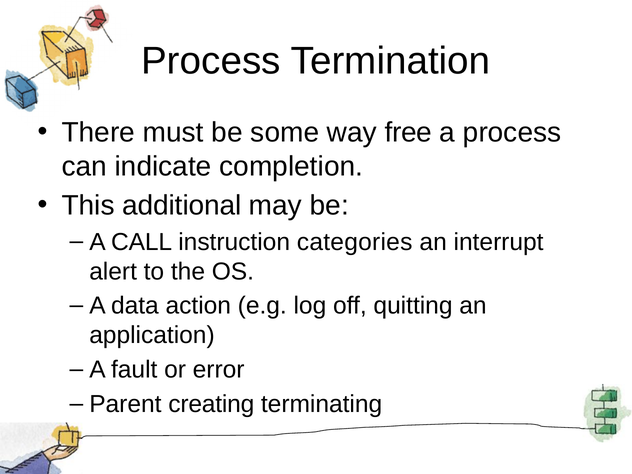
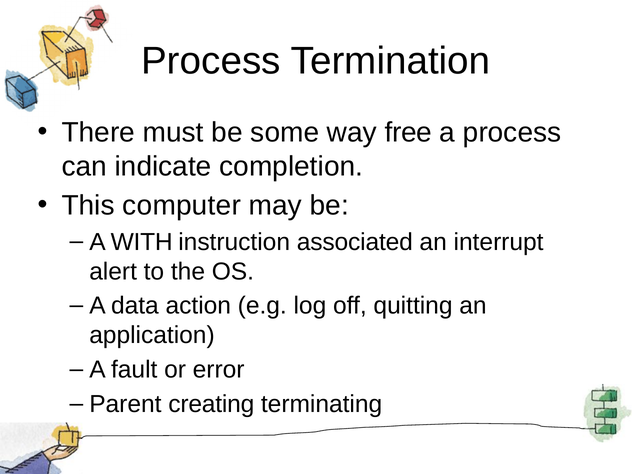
additional: additional -> computer
CALL: CALL -> WITH
categories: categories -> associated
